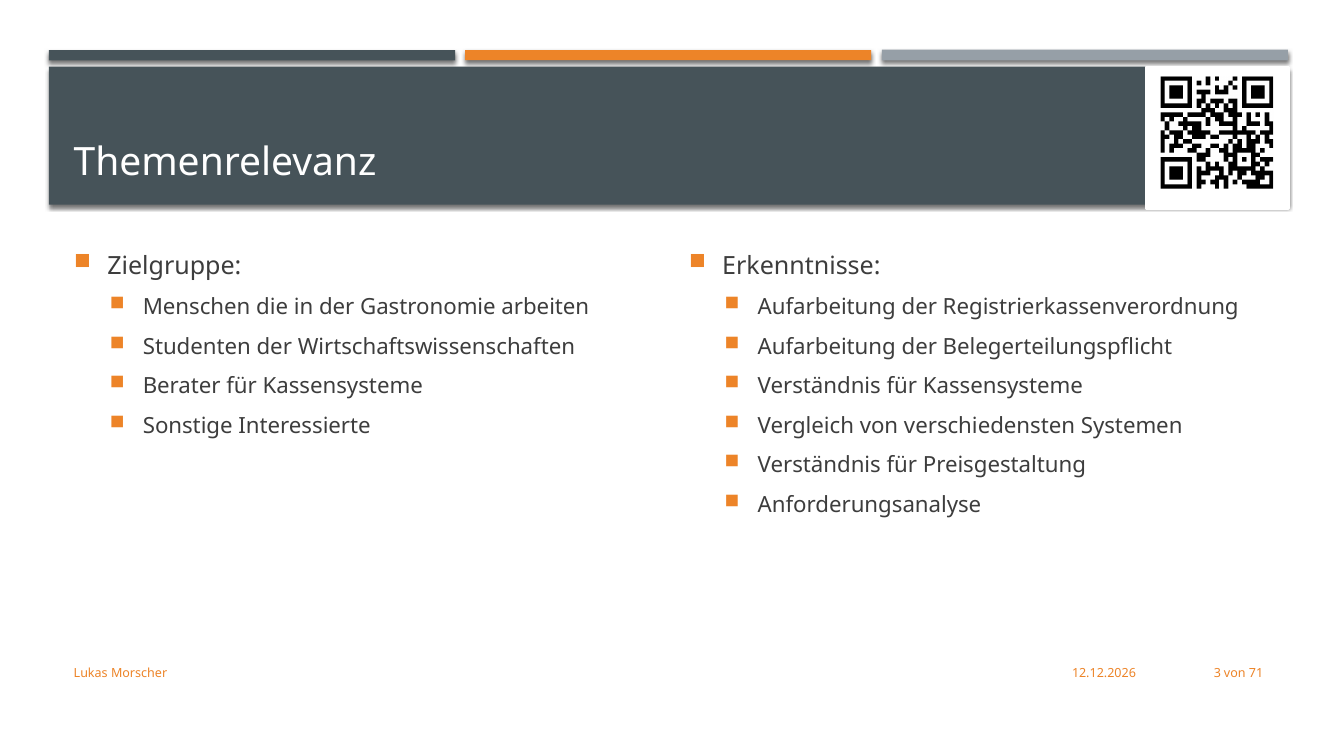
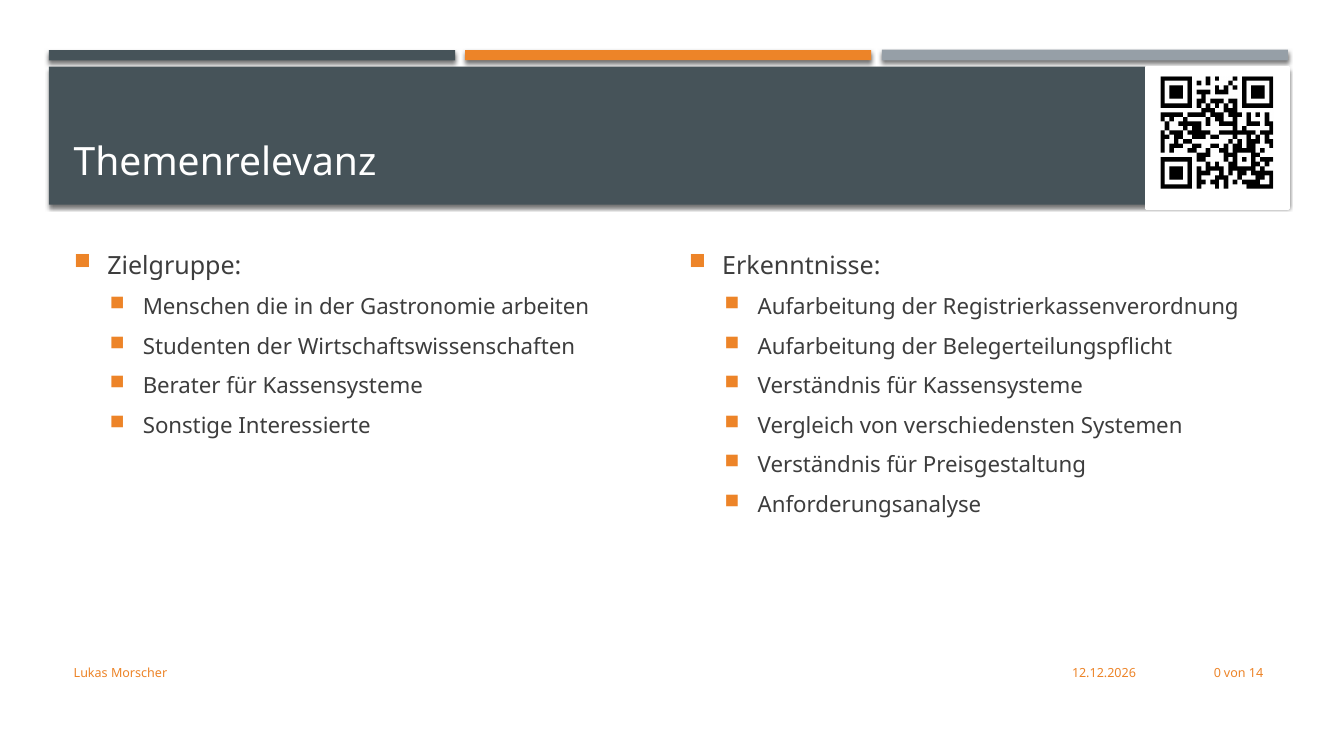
3: 3 -> 0
71: 71 -> 14
